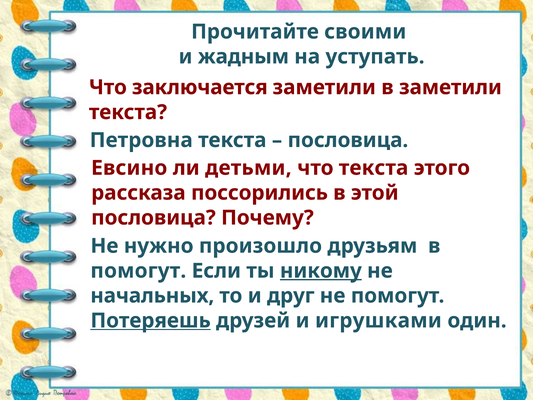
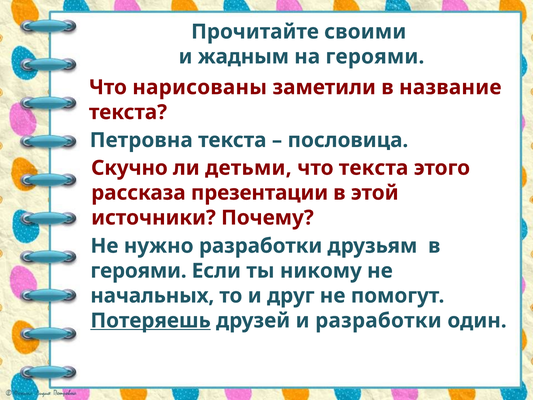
на уступать: уступать -> героями
заключается: заключается -> нарисованы
в заметили: заметили -> название
Евсино: Евсино -> Скучно
поссорились: поссорились -> презентации
пословица at (153, 218): пословица -> источники
нужно произошло: произошло -> разработки
помогут at (138, 271): помогут -> героями
никому underline: present -> none
и игрушками: игрушками -> разработки
